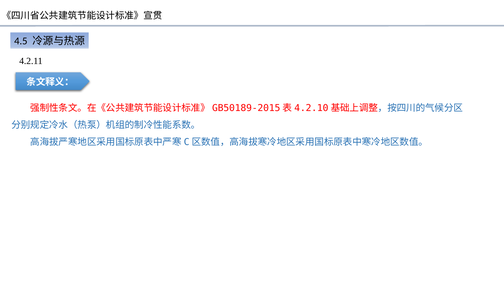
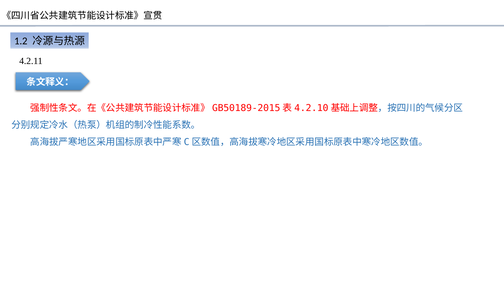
4.5: 4.5 -> 1.2
